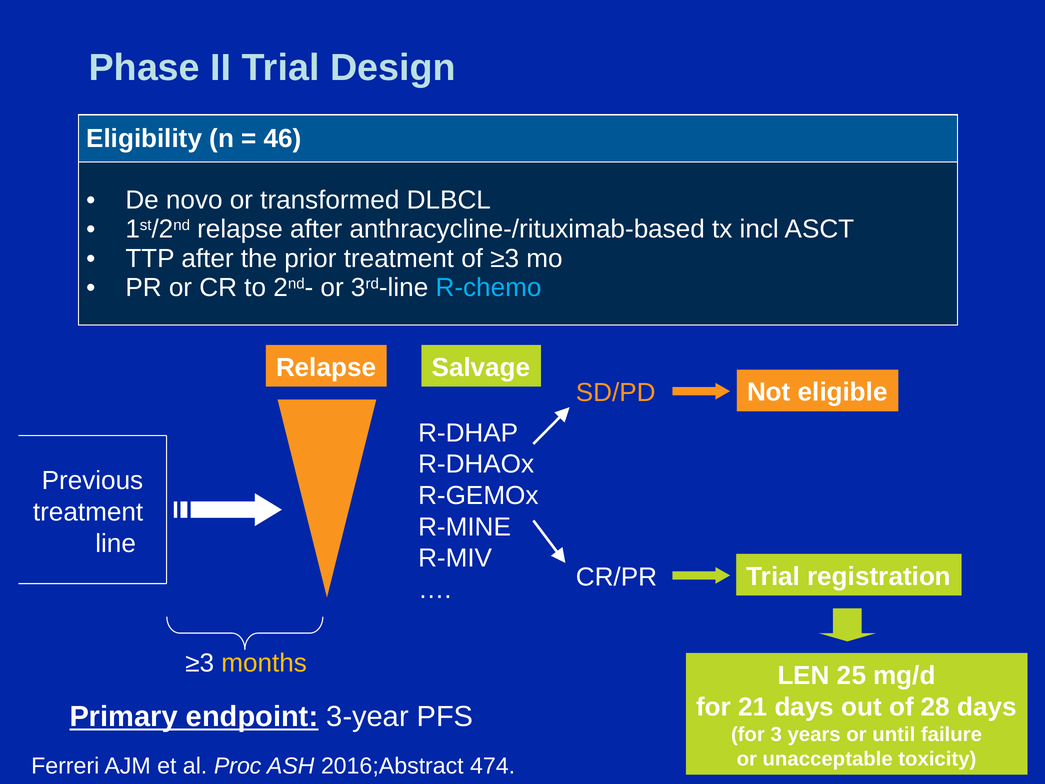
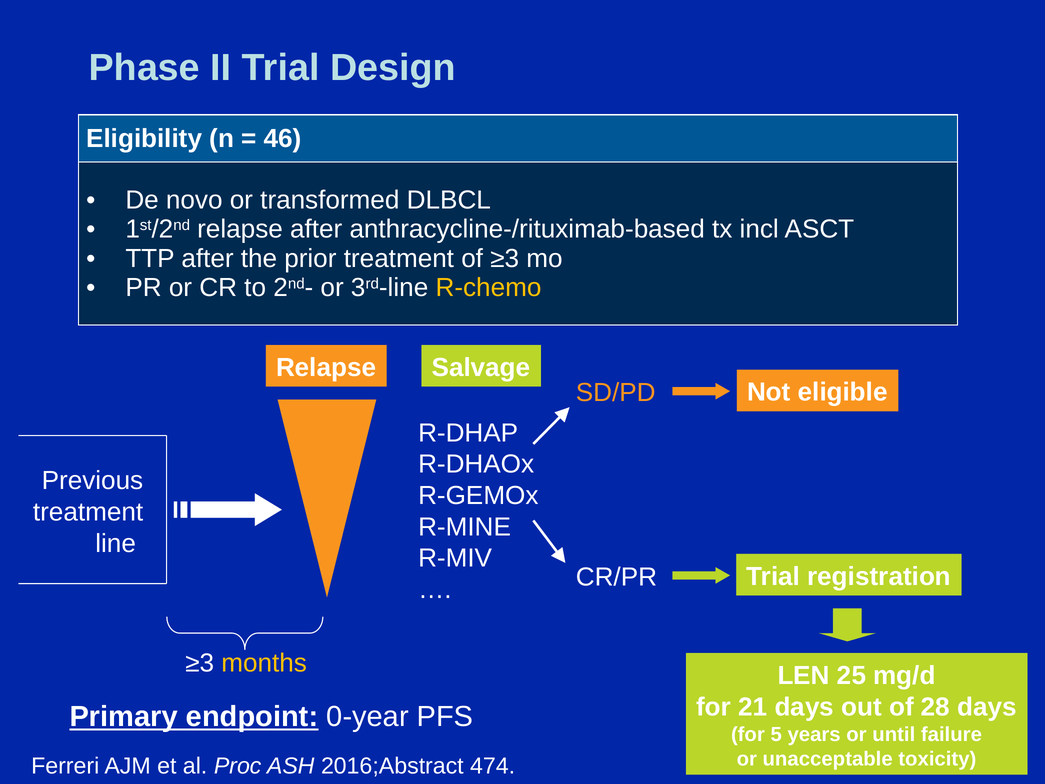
R-chemo colour: light blue -> yellow
3-year: 3-year -> 0-year
3: 3 -> 5
